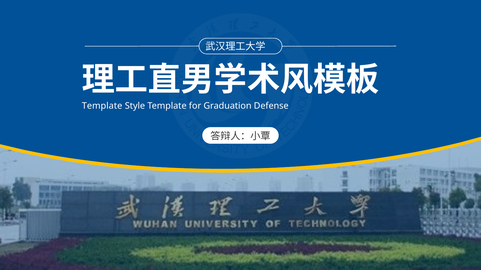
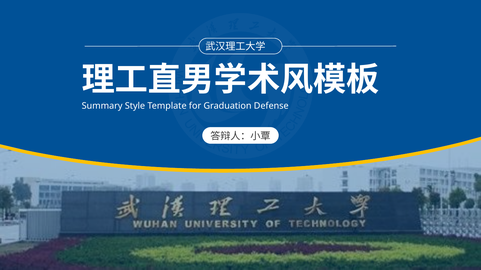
Template at (102, 106): Template -> Summary
